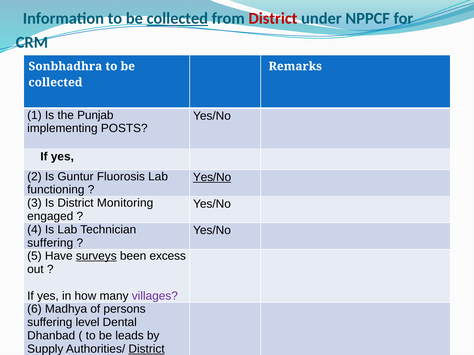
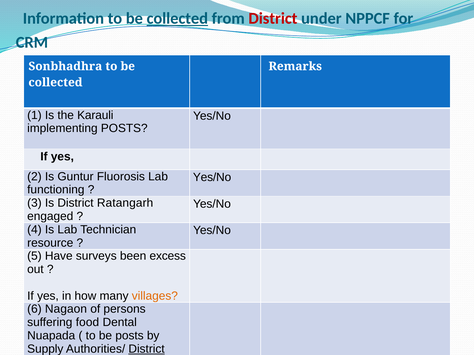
Punjab: Punjab -> Karauli
Yes/No at (212, 178) underline: present -> none
Monitoring: Monitoring -> Ratangarh
suffering at (50, 243): suffering -> resource
surveys underline: present -> none
villages colour: purple -> orange
Madhya: Madhya -> Nagaon
level: level -> food
Dhanbad: Dhanbad -> Nuapada
be leads: leads -> posts
